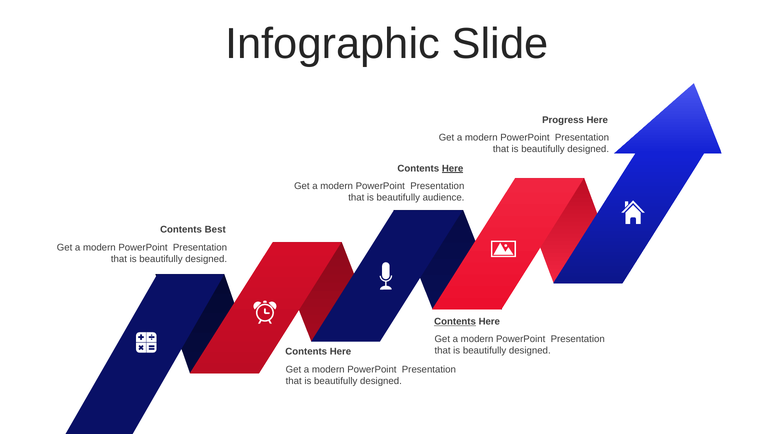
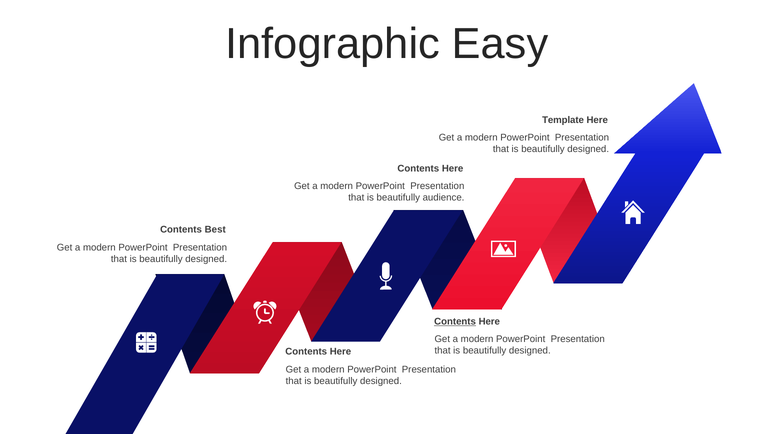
Slide: Slide -> Easy
Progress: Progress -> Template
Here at (453, 168) underline: present -> none
